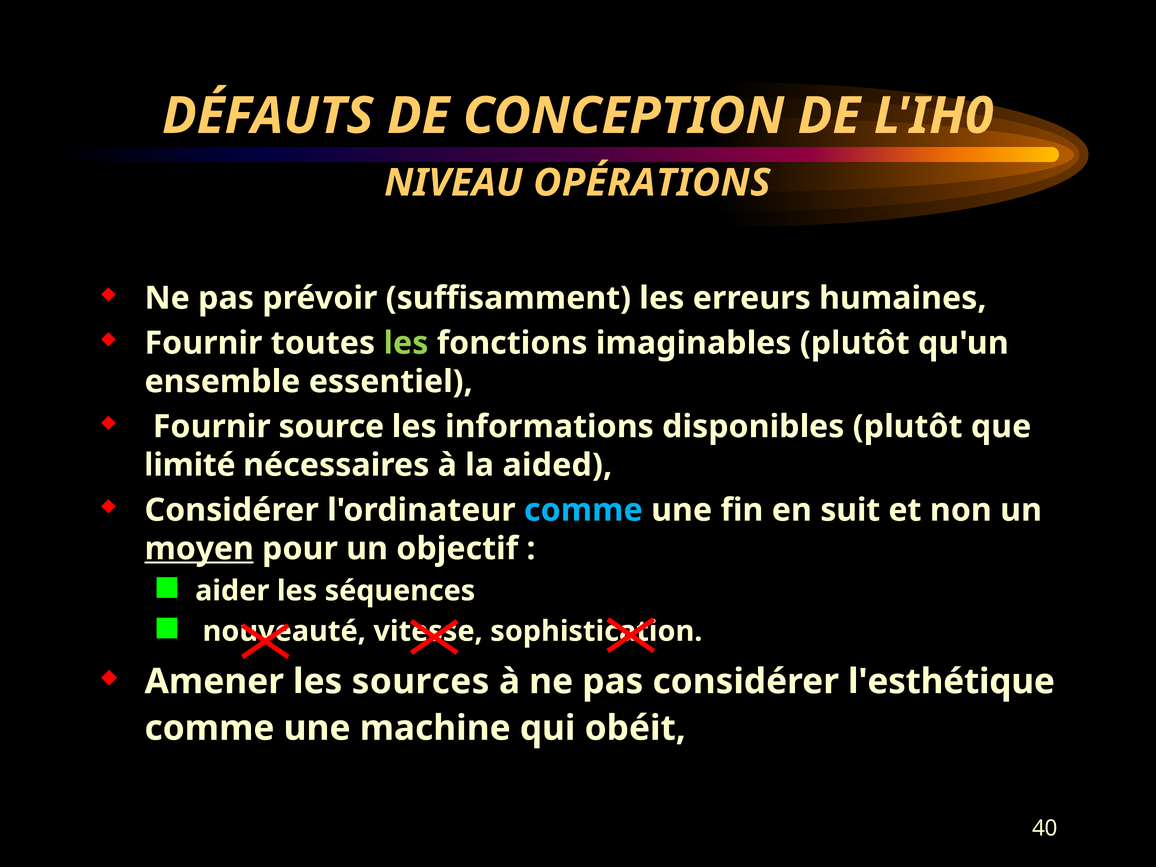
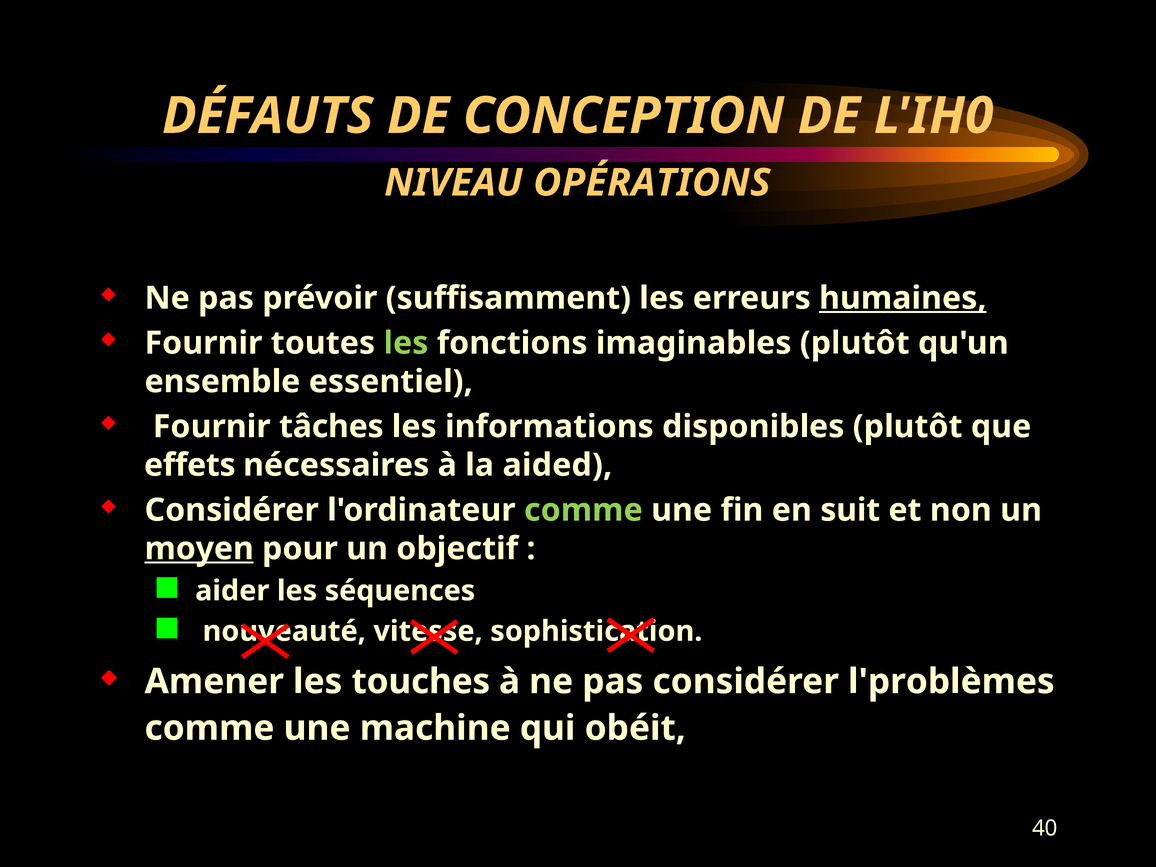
humaines underline: none -> present
source: source -> tâches
limité: limité -> effets
comme at (583, 510) colour: light blue -> light green
sources: sources -> touches
l'esthétique: l'esthétique -> l'problèmes
